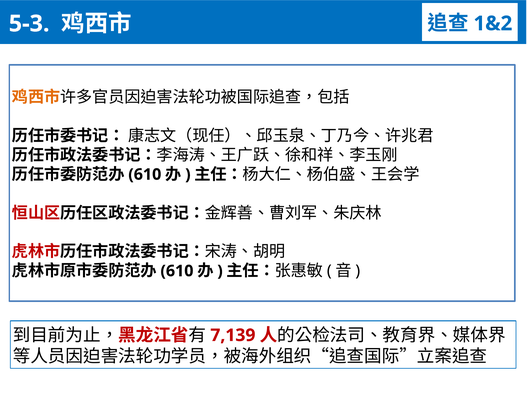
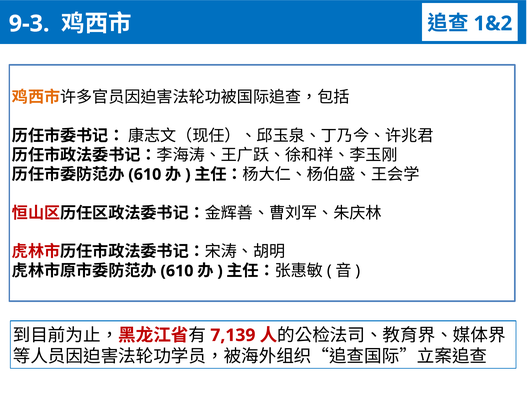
5-3: 5-3 -> 9-3
